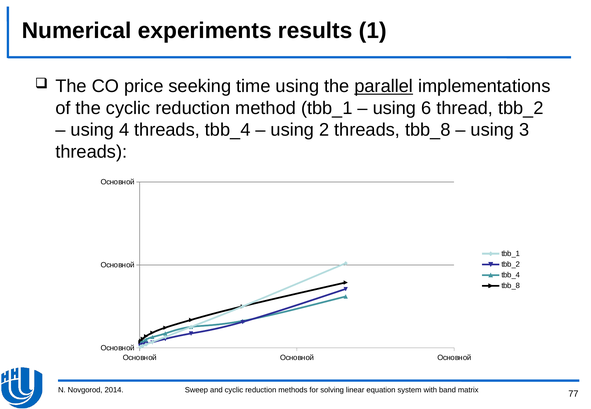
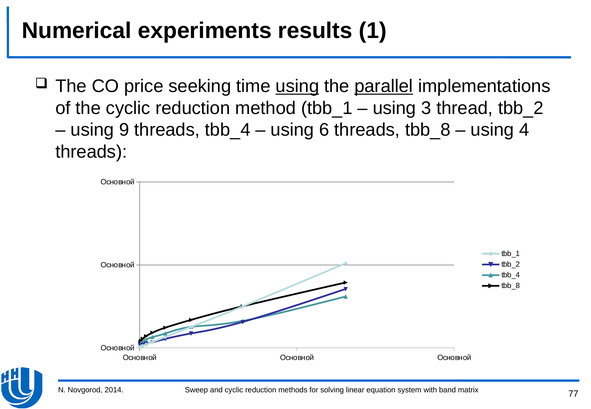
using at (297, 86) underline: none -> present
6: 6 -> 3
4: 4 -> 9
2: 2 -> 6
3: 3 -> 4
